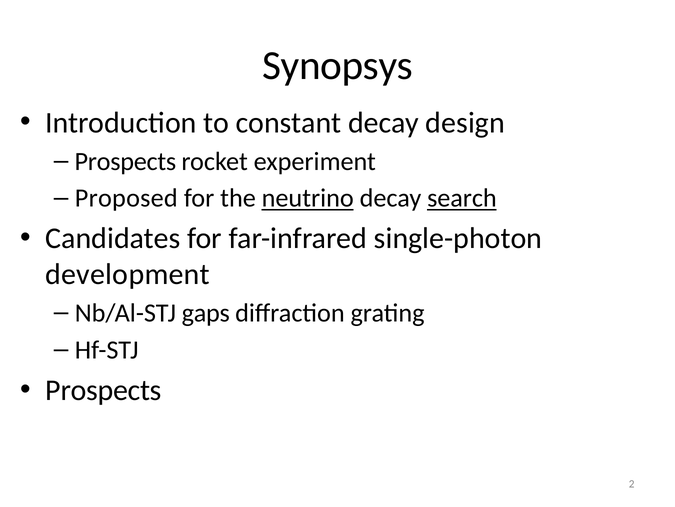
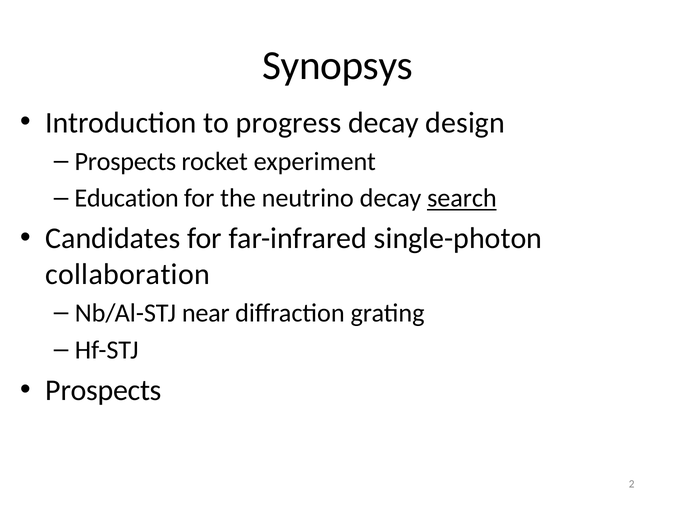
constant: constant -> progress
Proposed: Proposed -> Education
neutrino underline: present -> none
development: development -> collaboration
gaps: gaps -> near
